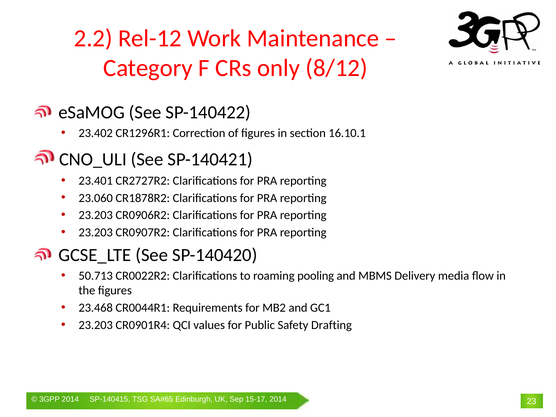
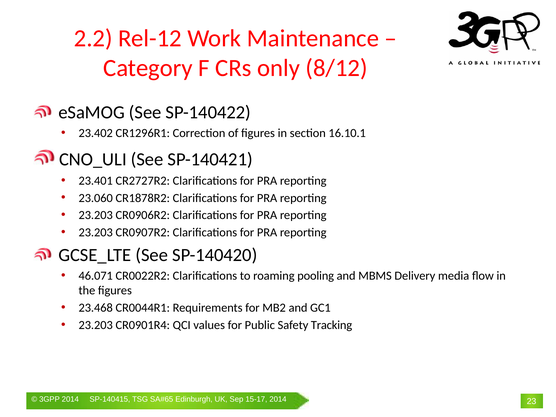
50.713: 50.713 -> 46.071
Drafting: Drafting -> Tracking
